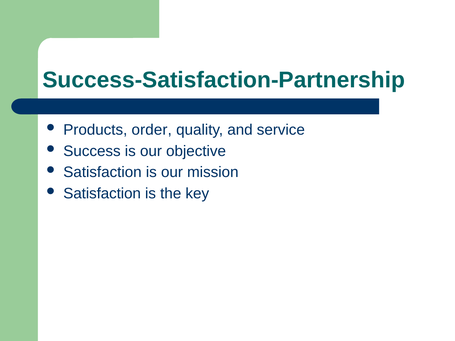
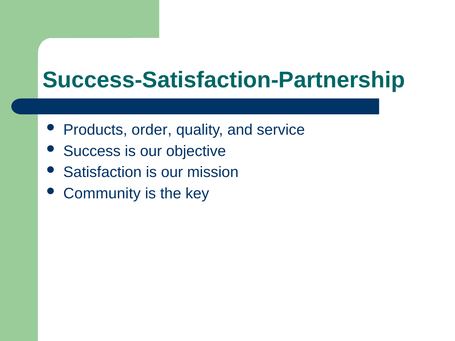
Satisfaction at (102, 194): Satisfaction -> Community
